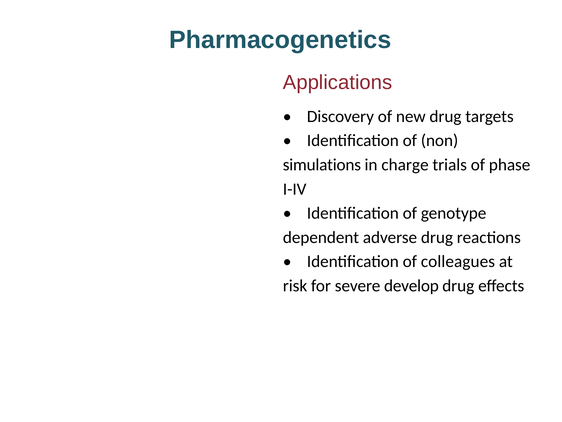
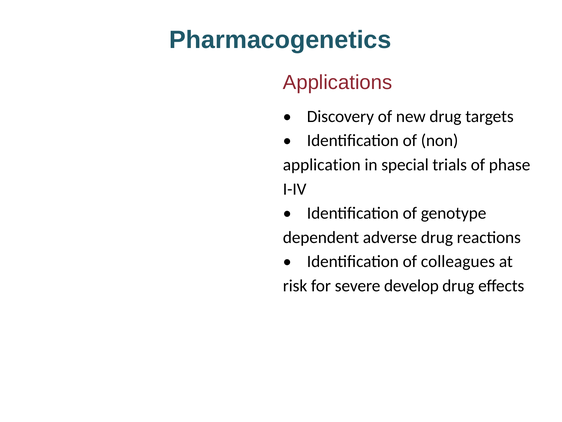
simulations: simulations -> application
charge: charge -> special
